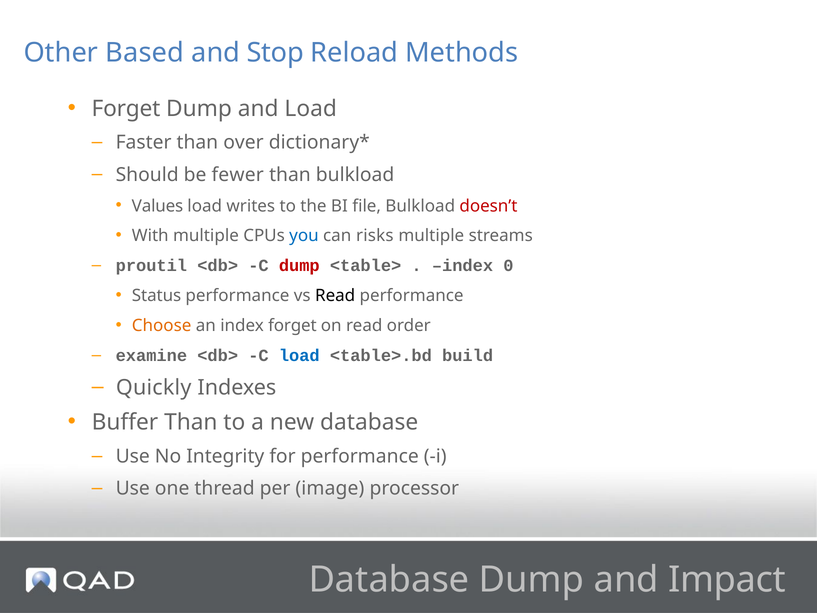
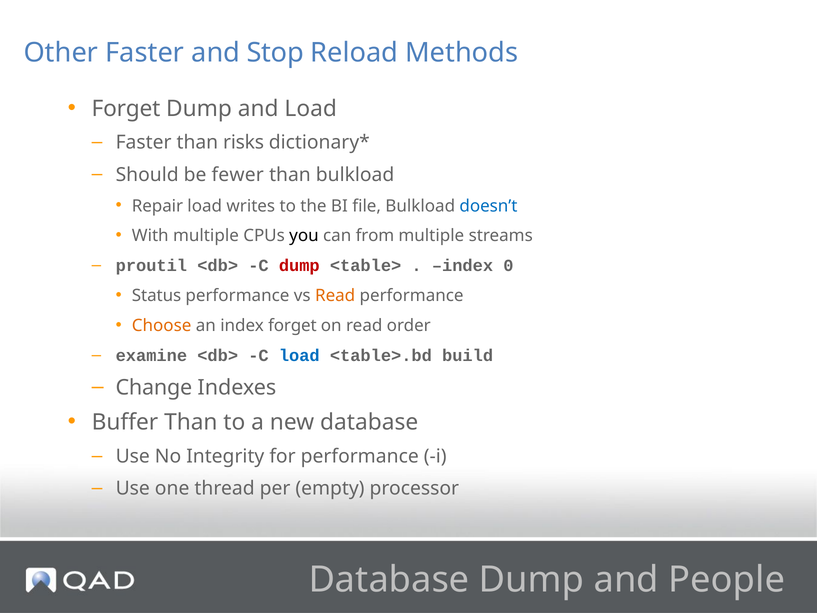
Other Based: Based -> Faster
over: over -> risks
Values: Values -> Repair
doesn’t colour: red -> blue
you colour: blue -> black
risks: risks -> from
Read at (335, 296) colour: black -> orange
Quickly: Quickly -> Change
image: image -> empty
Impact: Impact -> People
